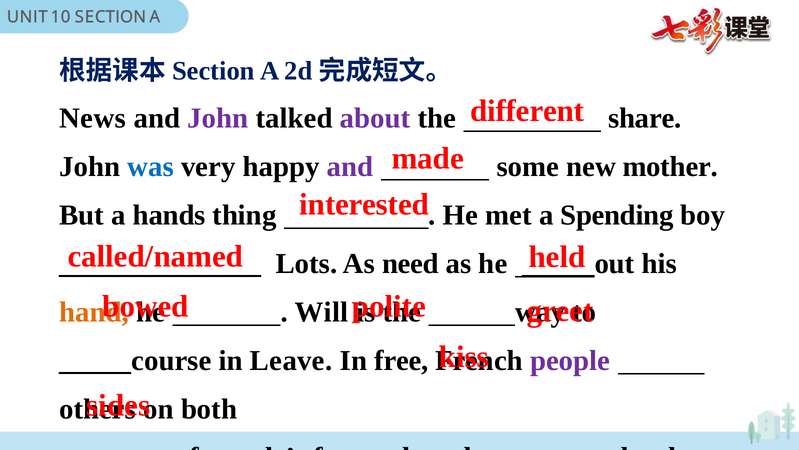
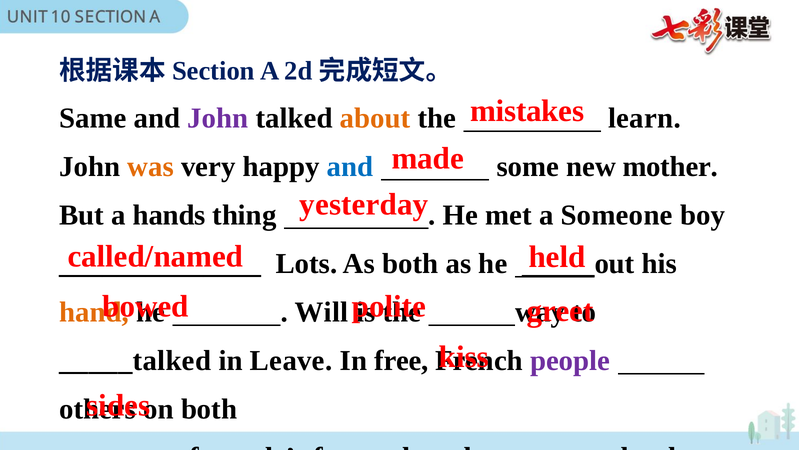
different: different -> mistakes
News: News -> Same
about colour: purple -> orange
share: share -> learn
was colour: blue -> orange
and at (350, 167) colour: purple -> blue
interested: interested -> yesterday
Spending: Spending -> Someone
As need: need -> both
_____course: _____course -> _____talked
